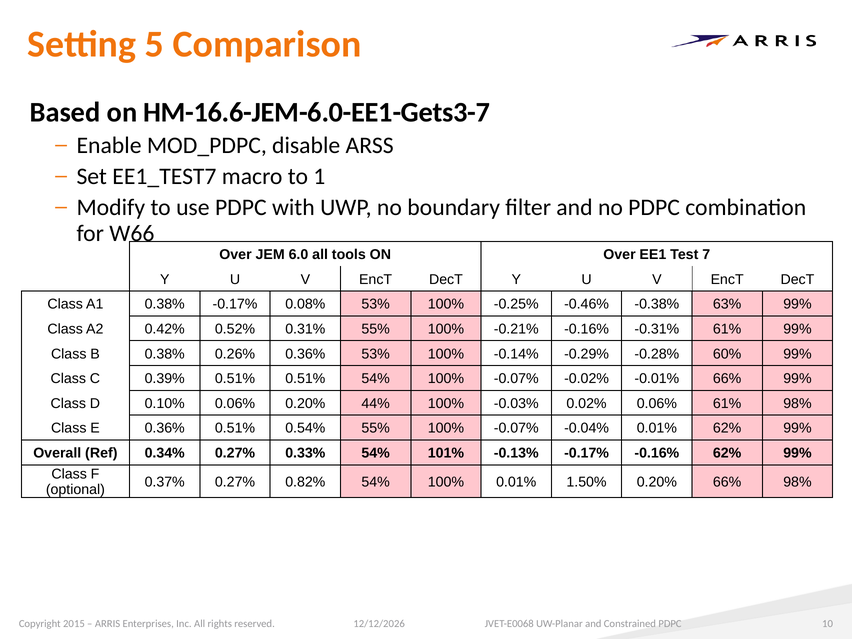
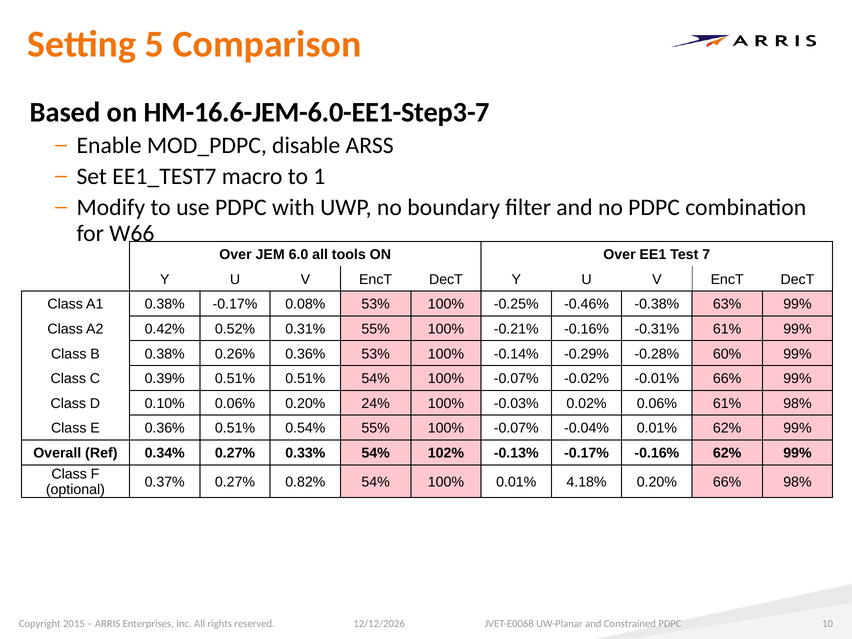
HM-16.6-JEM-6.0-EE1-Gets3-7: HM-16.6-JEM-6.0-EE1-Gets3-7 -> HM-16.6-JEM-6.0-EE1-Step3-7
44%: 44% -> 24%
101%: 101% -> 102%
1.50%: 1.50% -> 4.18%
